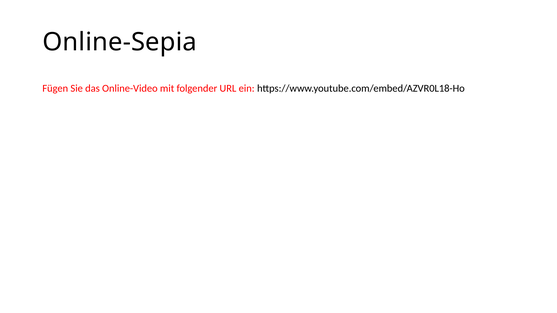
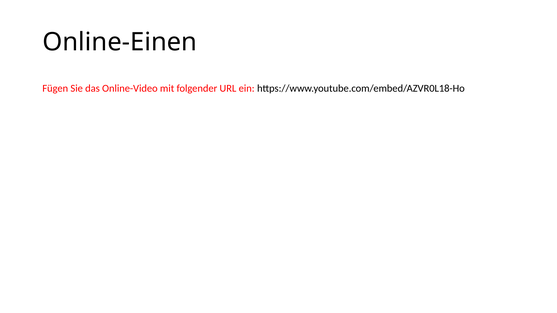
Online-Sepia: Online-Sepia -> Online-Einen
